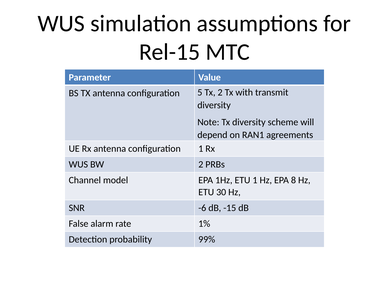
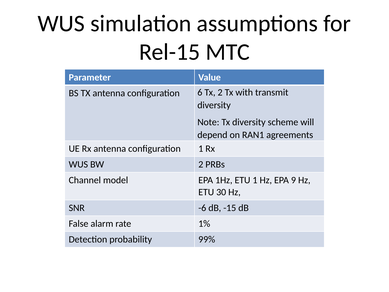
5: 5 -> 6
8: 8 -> 9
